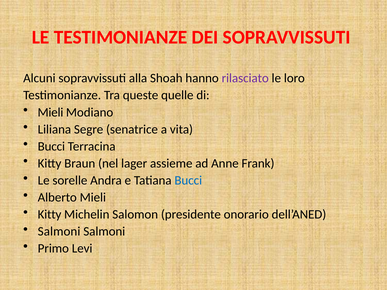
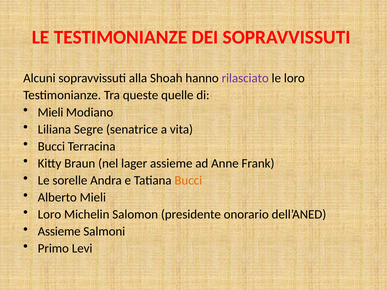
Bucci at (188, 180) colour: blue -> orange
Kitty at (50, 214): Kitty -> Loro
Salmoni at (59, 231): Salmoni -> Assieme
